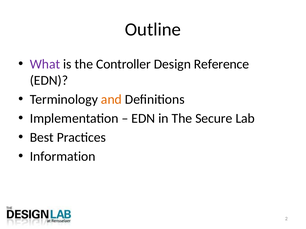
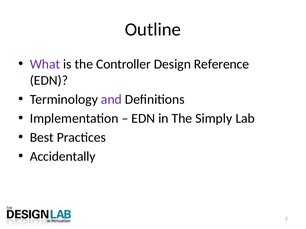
and colour: orange -> purple
Secure: Secure -> Simply
Information: Information -> Accidentally
